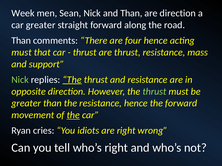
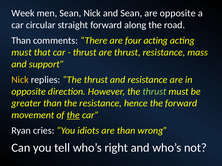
and Than: Than -> Sean
are direction: direction -> opposite
car greater: greater -> circular
four hence: hence -> acting
Nick at (20, 80) colour: light green -> yellow
The at (72, 80) underline: present -> none
are right: right -> than
